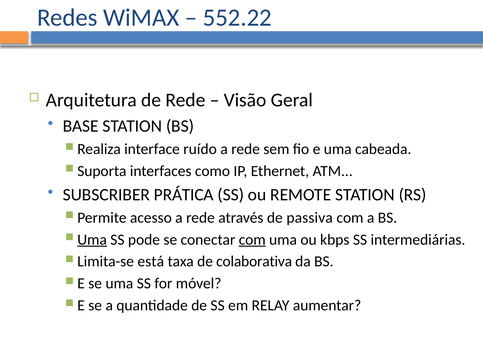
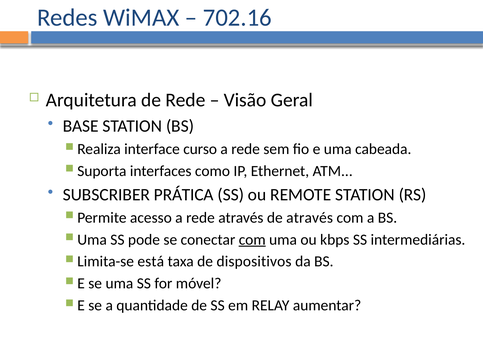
552.22: 552.22 -> 702.16
ruído: ruído -> curso
de passiva: passiva -> através
Uma at (92, 239) underline: present -> none
colaborativa: colaborativa -> dispositivos
